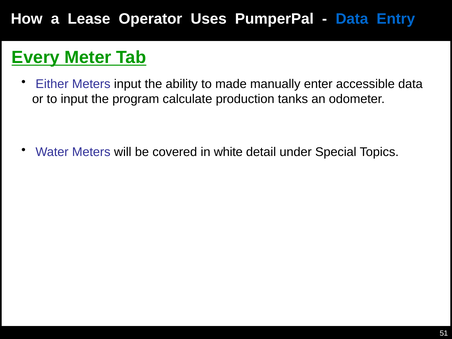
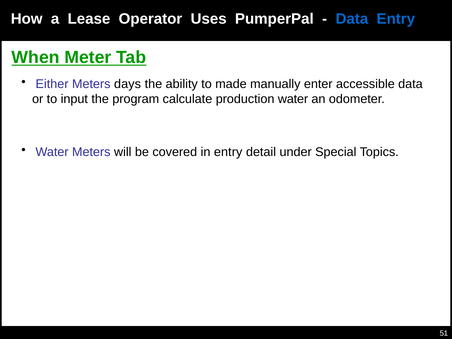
Every: Every -> When
Meters input: input -> days
production tanks: tanks -> water
in white: white -> entry
